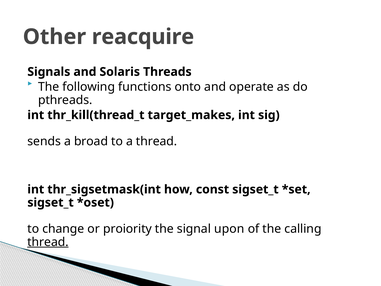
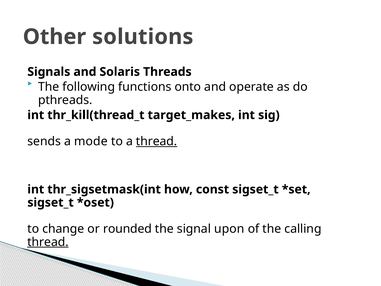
reacquire: reacquire -> solutions
broad: broad -> mode
thread at (157, 141) underline: none -> present
proiority: proiority -> rounded
